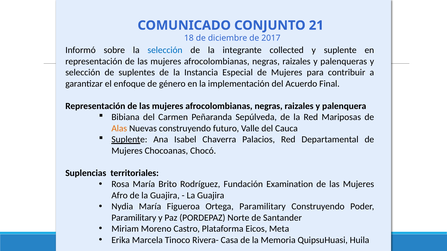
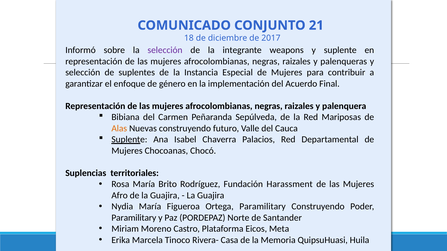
selección at (165, 50) colour: blue -> purple
collected: collected -> weapons
Examination: Examination -> Harassment
